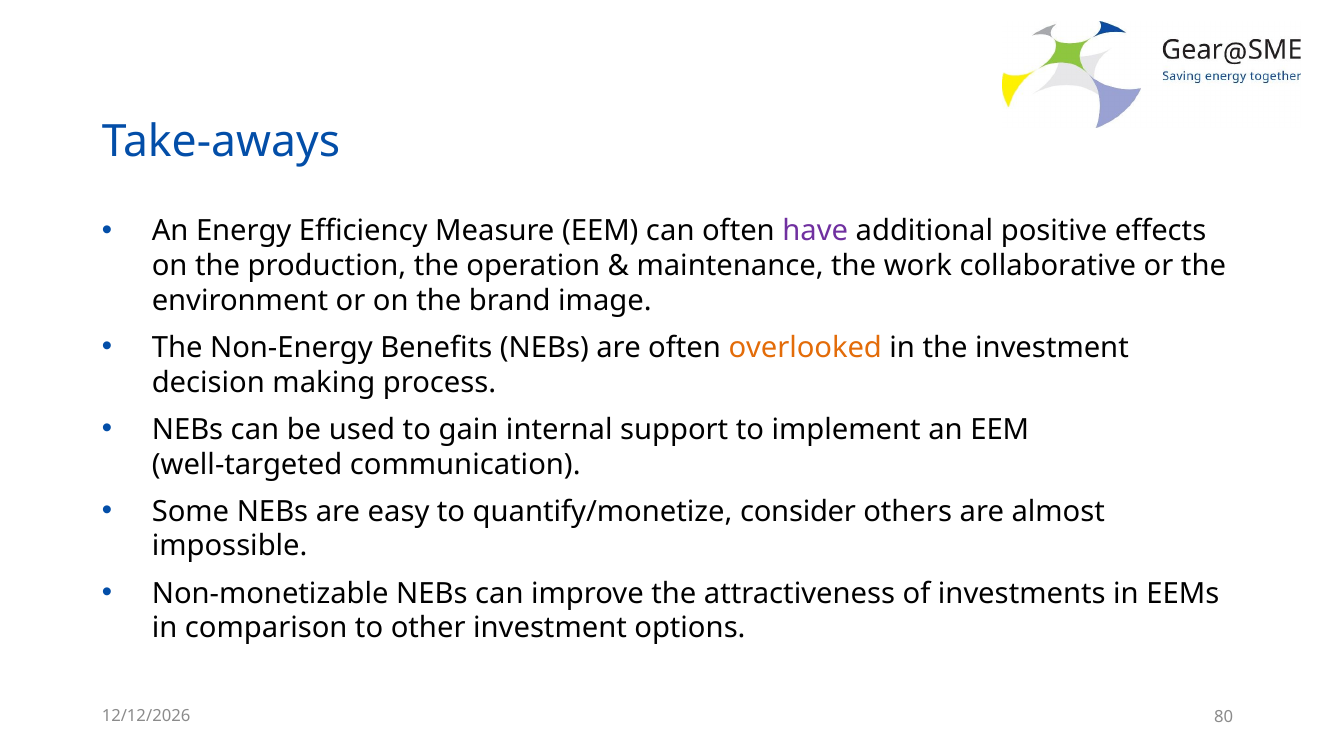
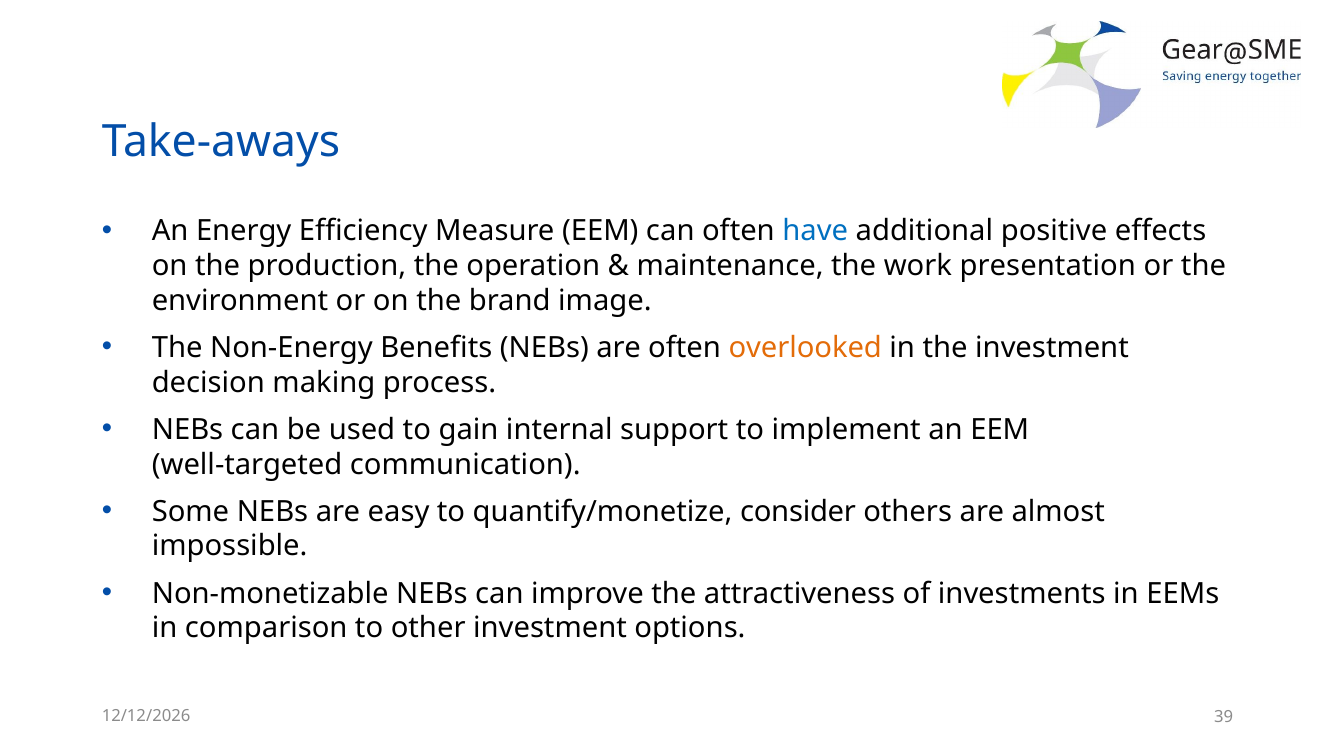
have colour: purple -> blue
collaborative: collaborative -> presentation
80: 80 -> 39
